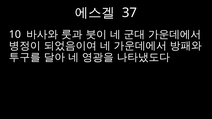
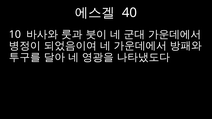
37: 37 -> 40
